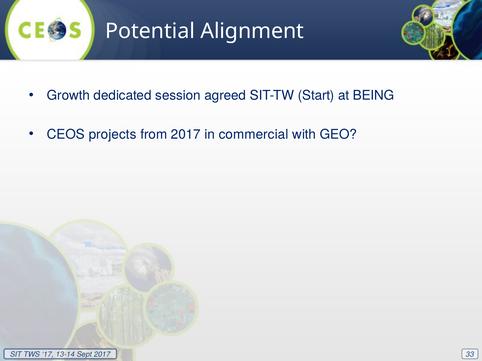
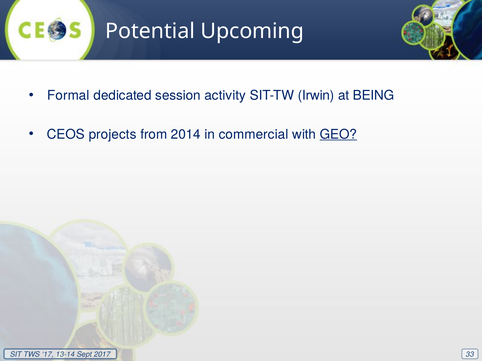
Alignment: Alignment -> Upcoming
Growth: Growth -> Formal
agreed: agreed -> activity
Start: Start -> Irwin
from 2017: 2017 -> 2014
GEO underline: none -> present
